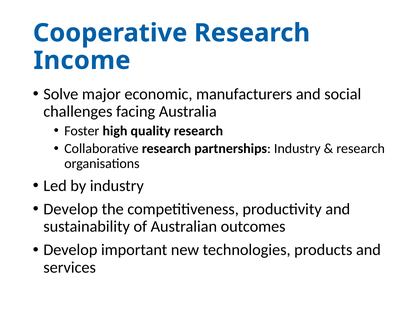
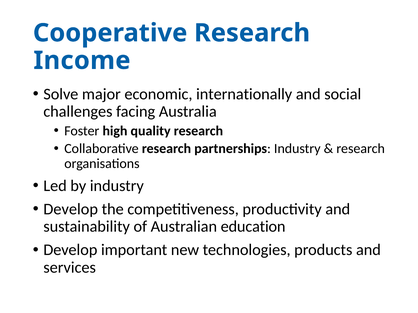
manufacturers: manufacturers -> internationally
outcomes: outcomes -> education
